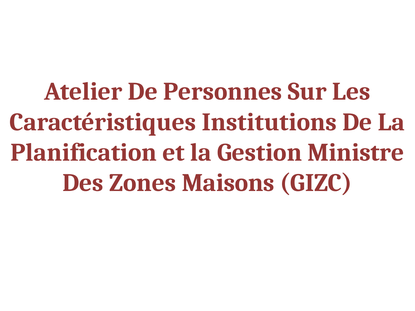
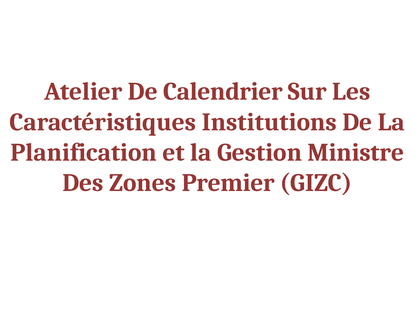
Personnes: Personnes -> Calendrier
Maisons: Maisons -> Premier
